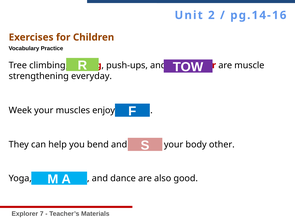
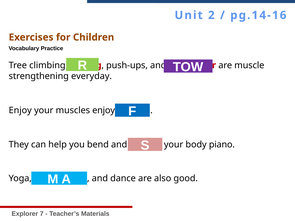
Week at (20, 111): Week -> Enjoy
other: other -> piano
